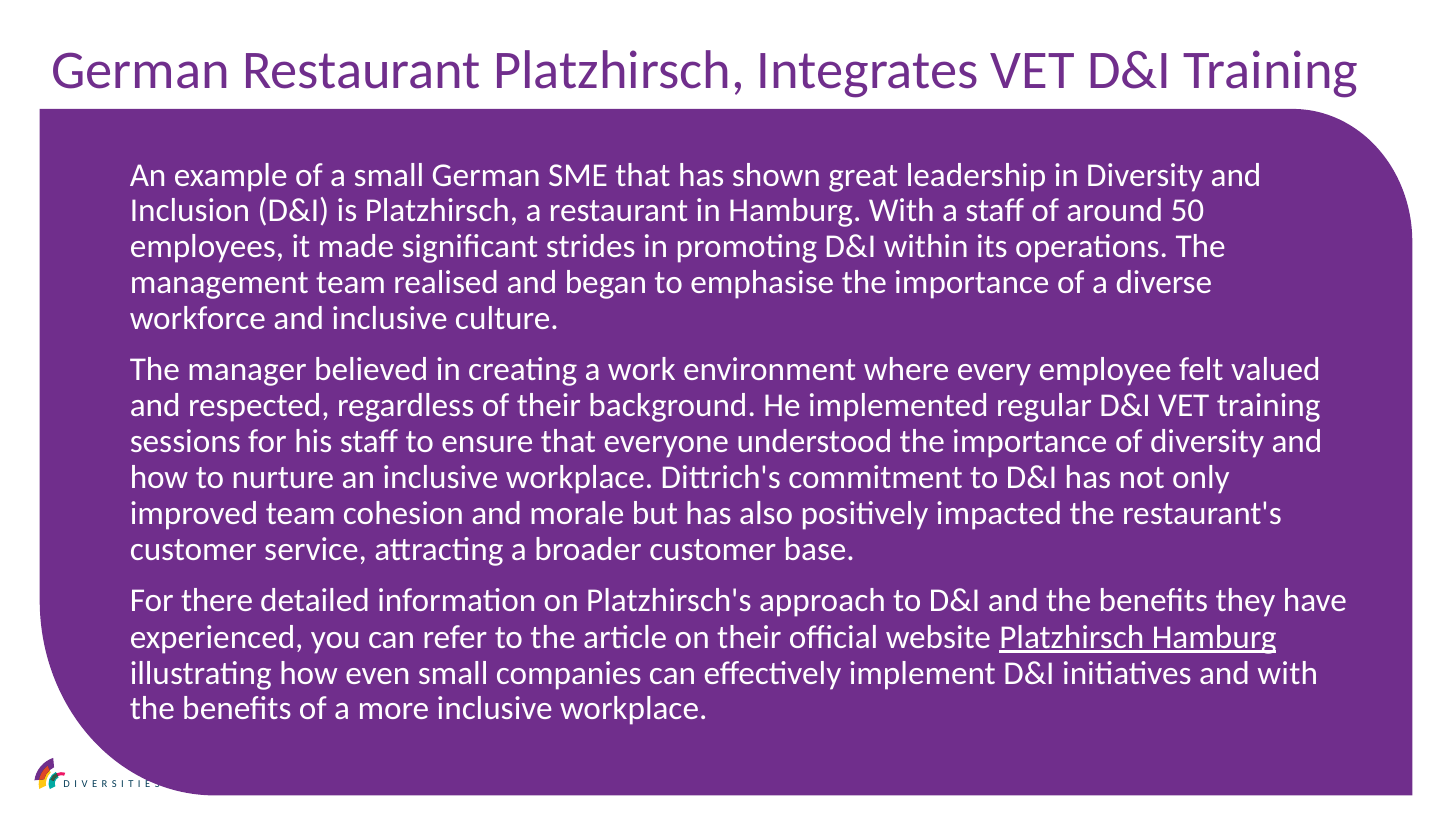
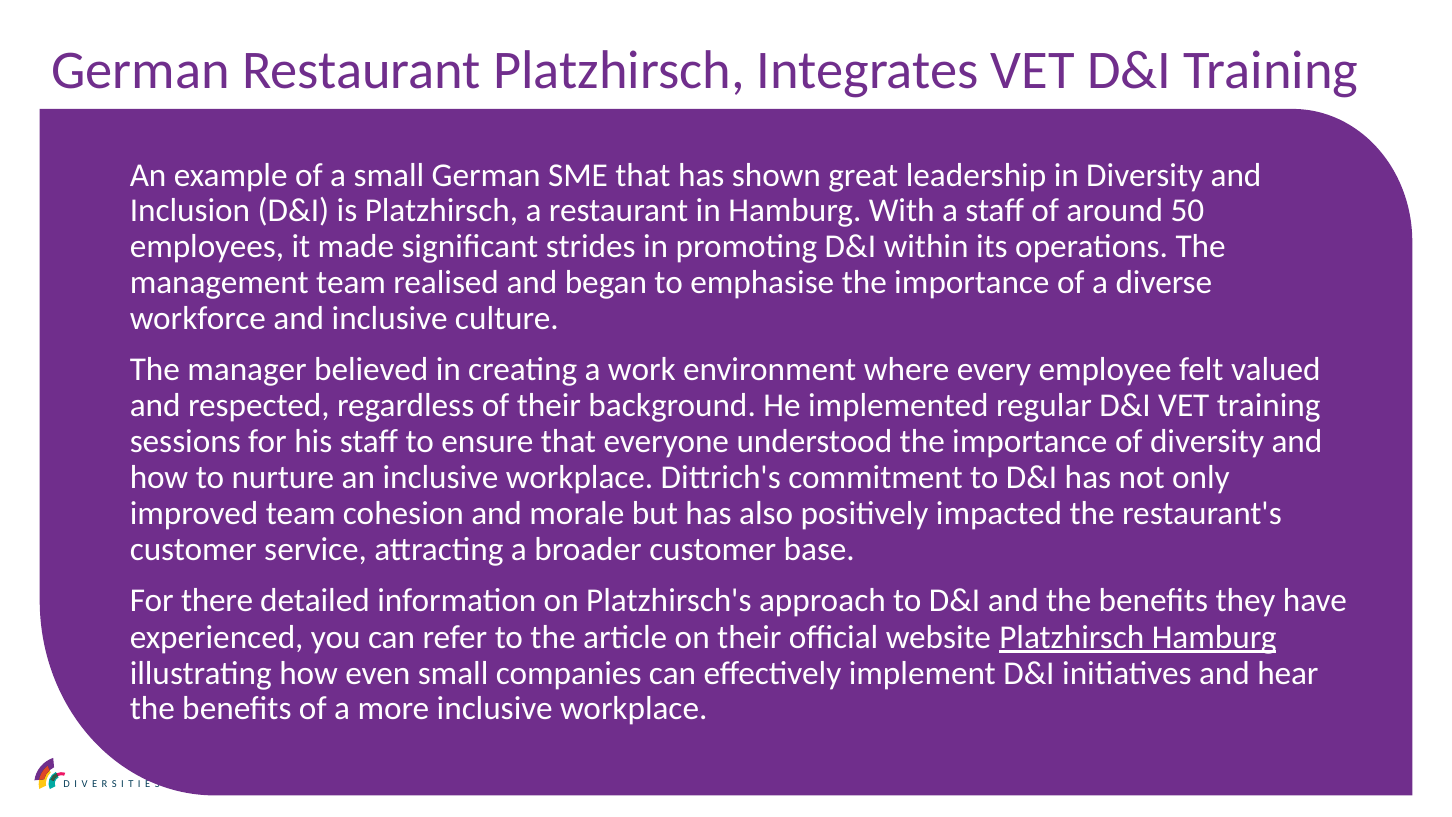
and with: with -> hear
